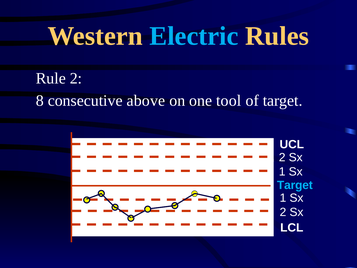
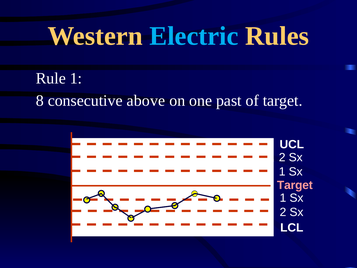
Rule 2: 2 -> 1
tool: tool -> past
Target at (295, 185) colour: light blue -> pink
